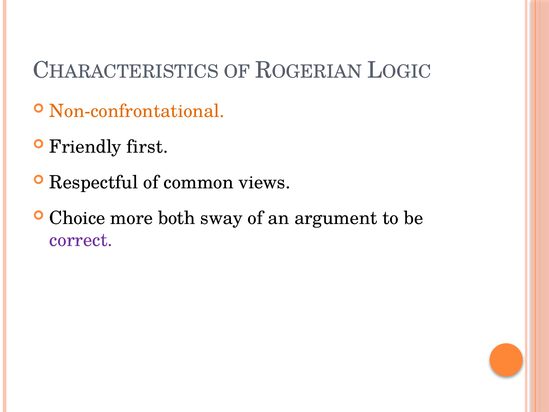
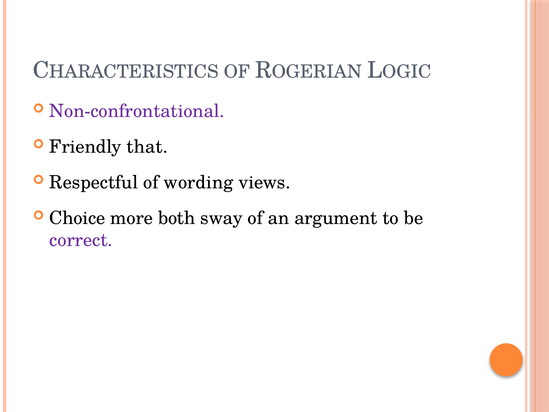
Non-confrontational colour: orange -> purple
first: first -> that
common: common -> wording
